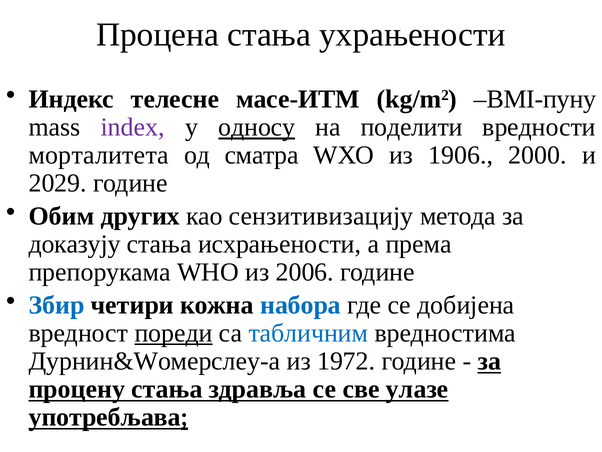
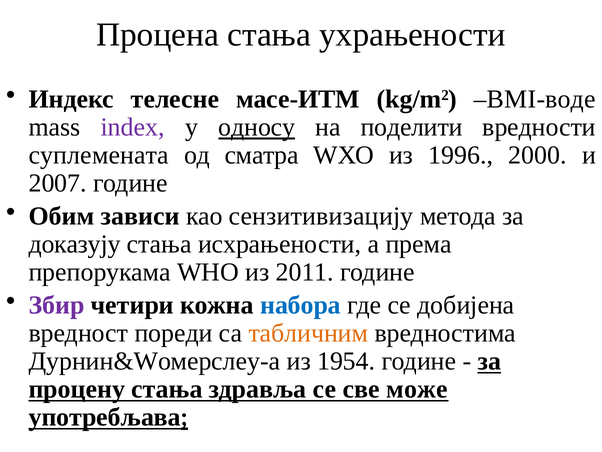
BMI-пуну: BMI-пуну -> BMI-воде
морталитета: морталитета -> суплемената
1906: 1906 -> 1996
2029: 2029 -> 2007
других: других -> зависи
2006: 2006 -> 2011
Збир colour: blue -> purple
пореди underline: present -> none
табличним colour: blue -> orange
1972: 1972 -> 1954
улазе: улазе -> може
